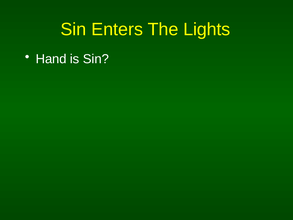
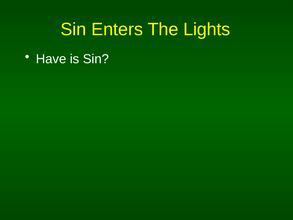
Hand: Hand -> Have
